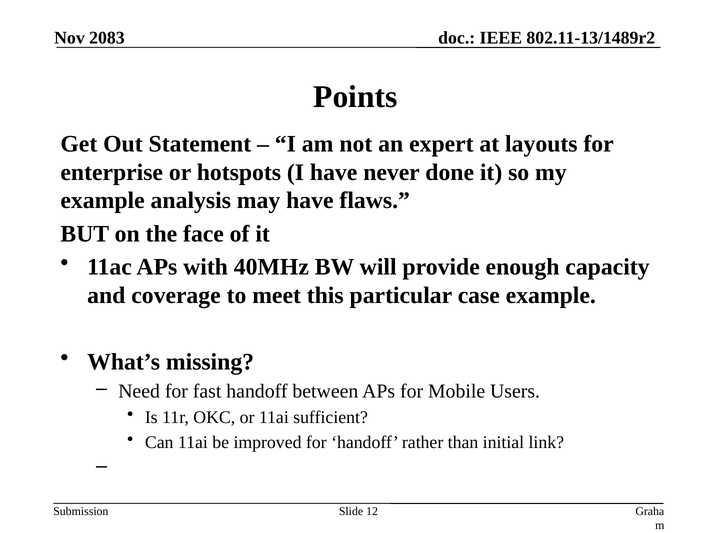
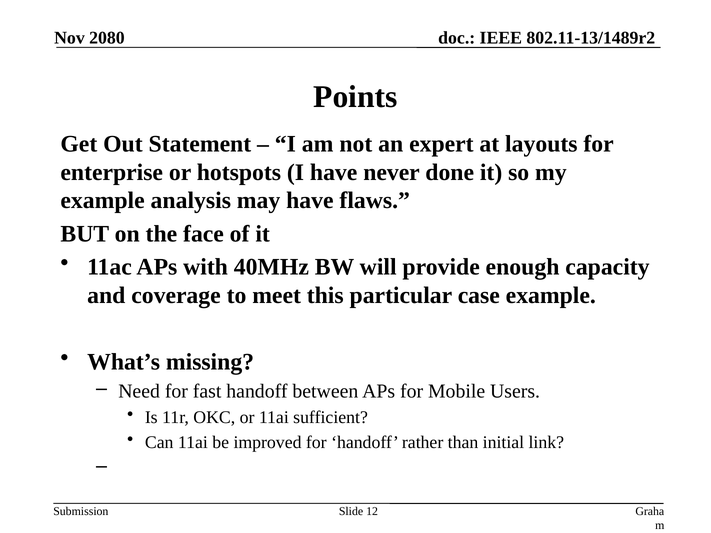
2083: 2083 -> 2080
